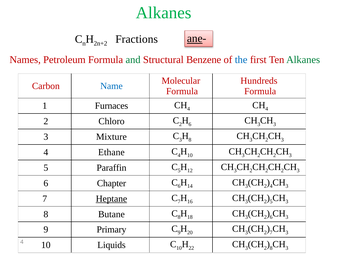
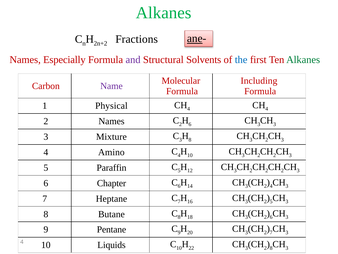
Petroleum: Petroleum -> Especially
and colour: green -> purple
Benzene: Benzene -> Solvents
Hundreds: Hundreds -> Including
Name colour: blue -> purple
Furnaces: Furnaces -> Physical
2 Chloro: Chloro -> Names
Ethane: Ethane -> Amino
Heptane underline: present -> none
Primary: Primary -> Pentane
